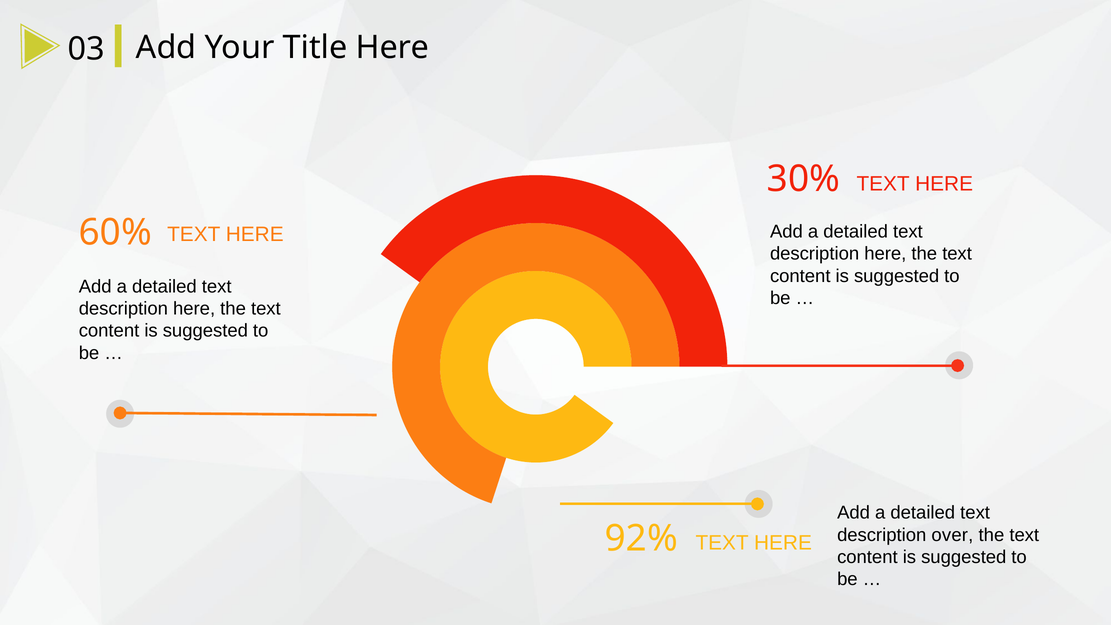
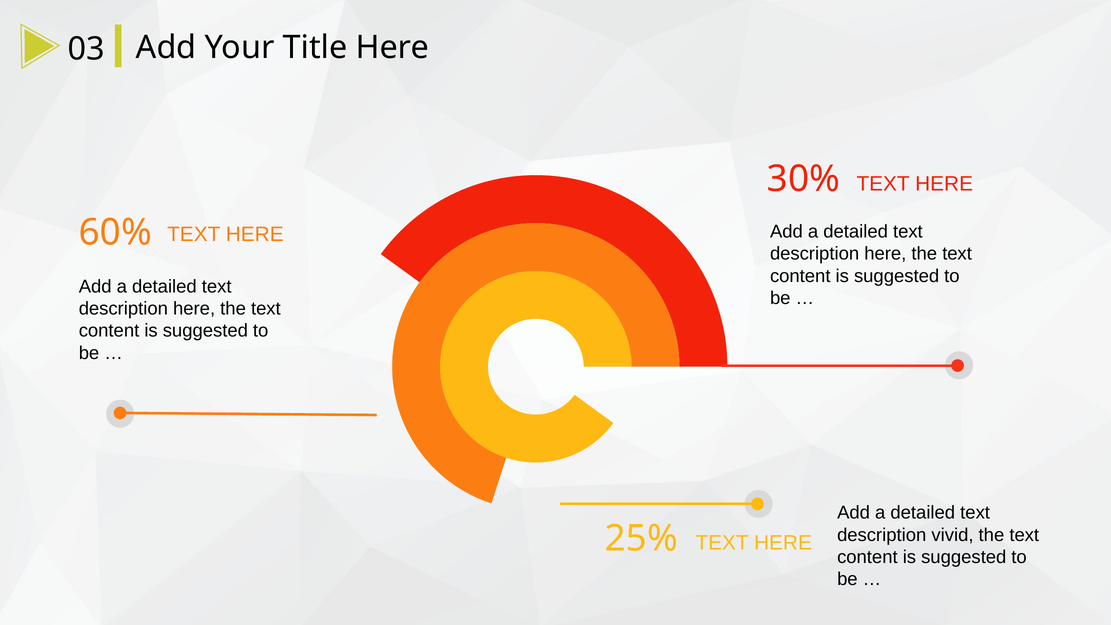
over: over -> vivid
92%: 92% -> 25%
